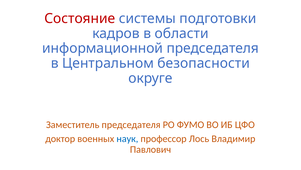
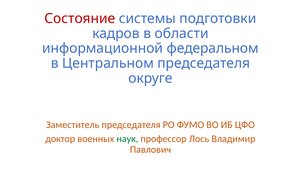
информационной председателя: председателя -> федеральном
Центральном безопасности: безопасности -> председателя
наук colour: blue -> green
